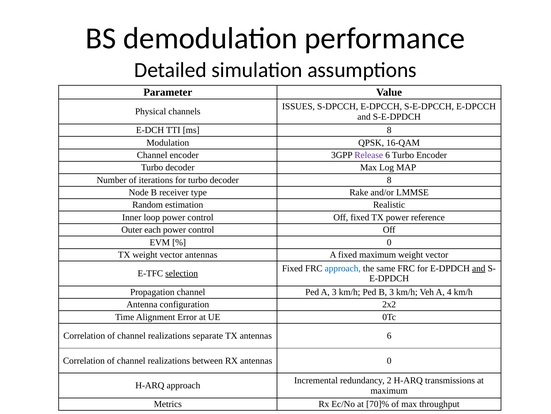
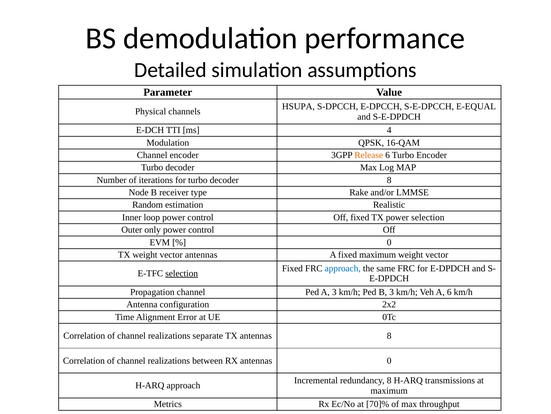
ISSUES: ISSUES -> HSUPA
S-E-DPCCH E-DPCCH: E-DPCCH -> E-EQUAL
ms 8: 8 -> 4
Release colour: purple -> orange
power reference: reference -> selection
each: each -> only
and at (479, 268) underline: present -> none
A 4: 4 -> 6
antennas 6: 6 -> 8
redundancy 2: 2 -> 8
